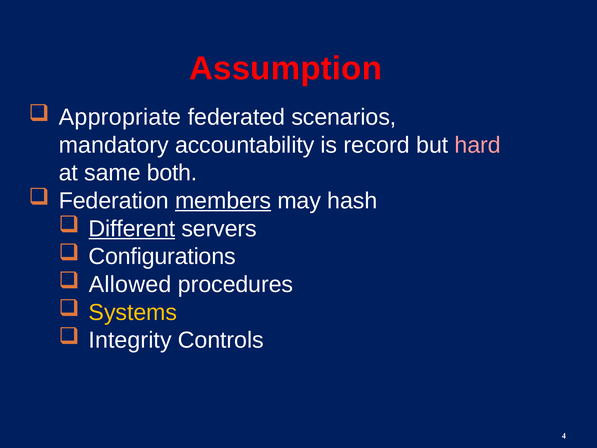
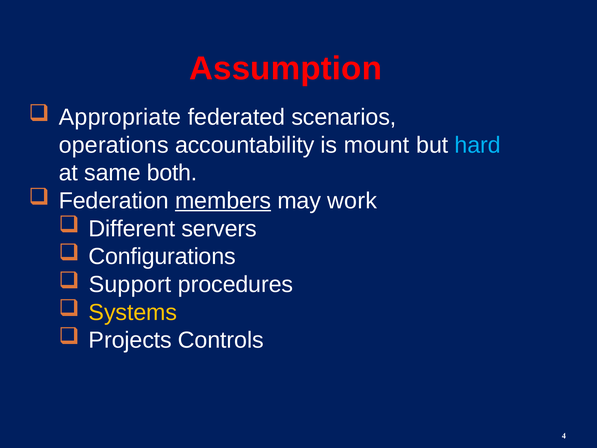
mandatory: mandatory -> operations
record: record -> mount
hard colour: pink -> light blue
hash: hash -> work
Different underline: present -> none
Allowed: Allowed -> Support
Integrity: Integrity -> Projects
